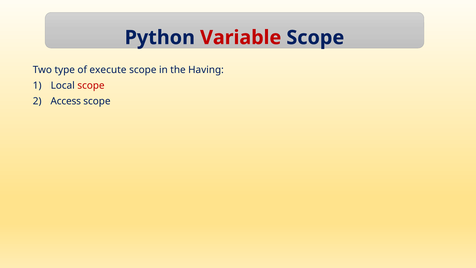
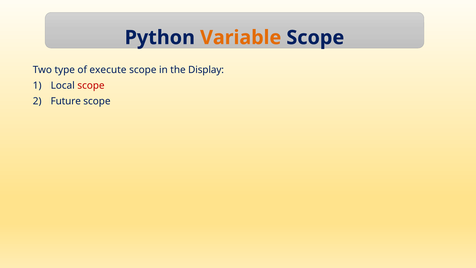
Variable colour: red -> orange
Having: Having -> Display
Access: Access -> Future
